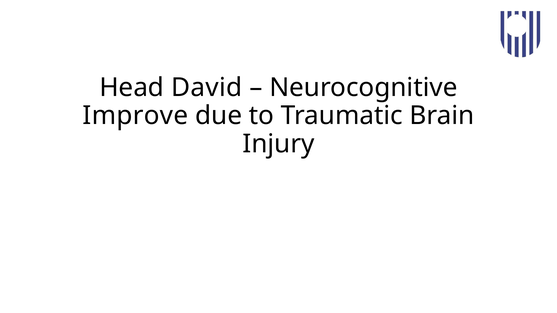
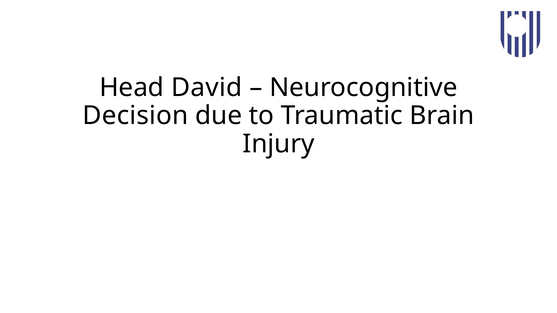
Improve: Improve -> Decision
